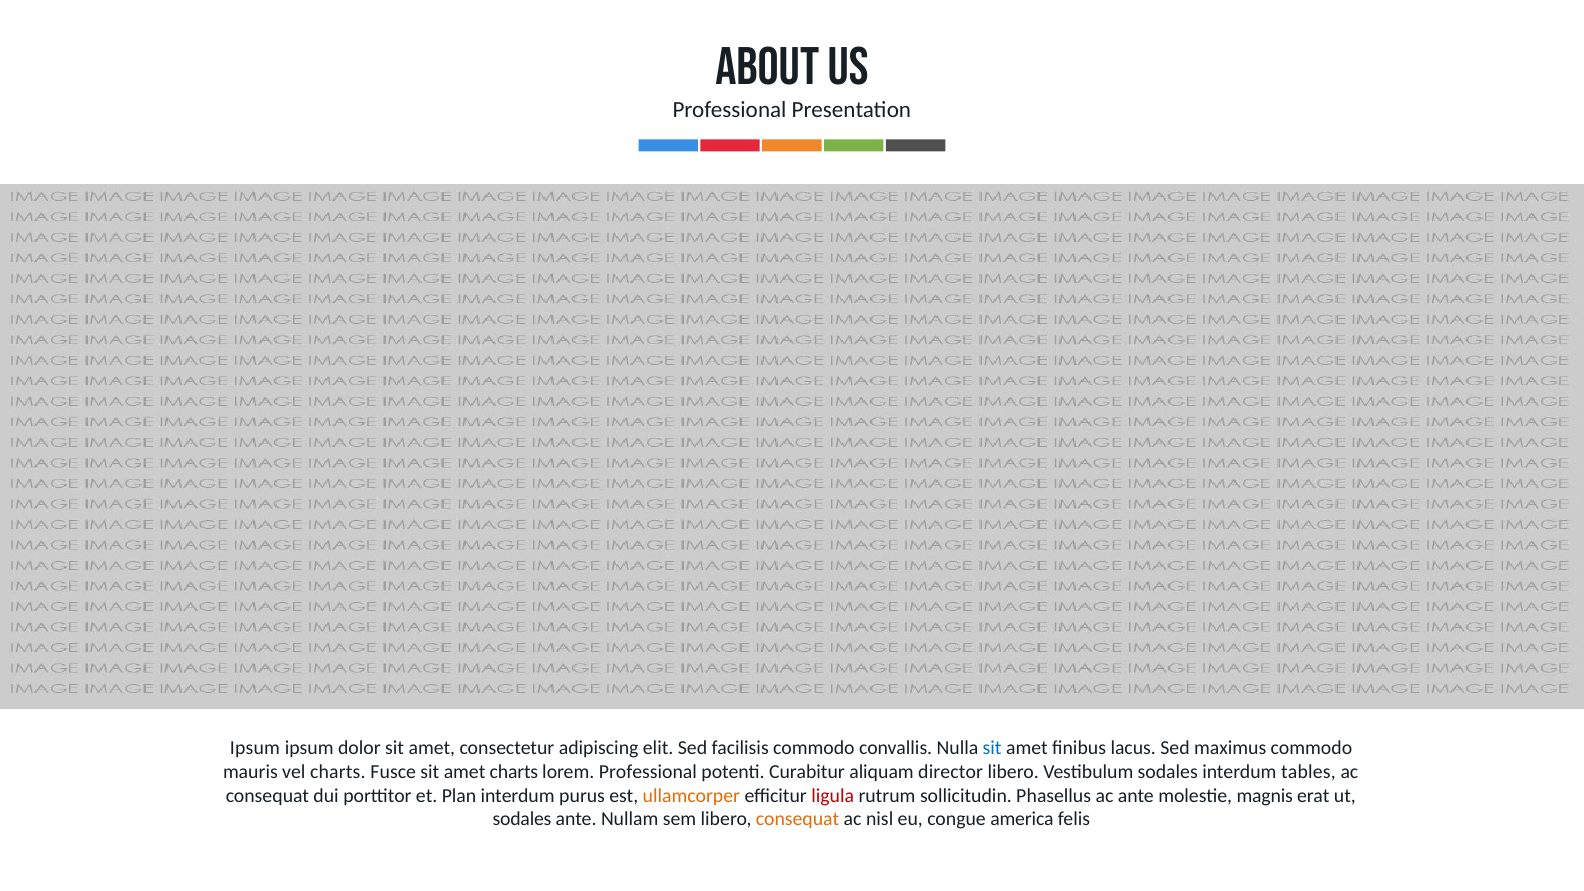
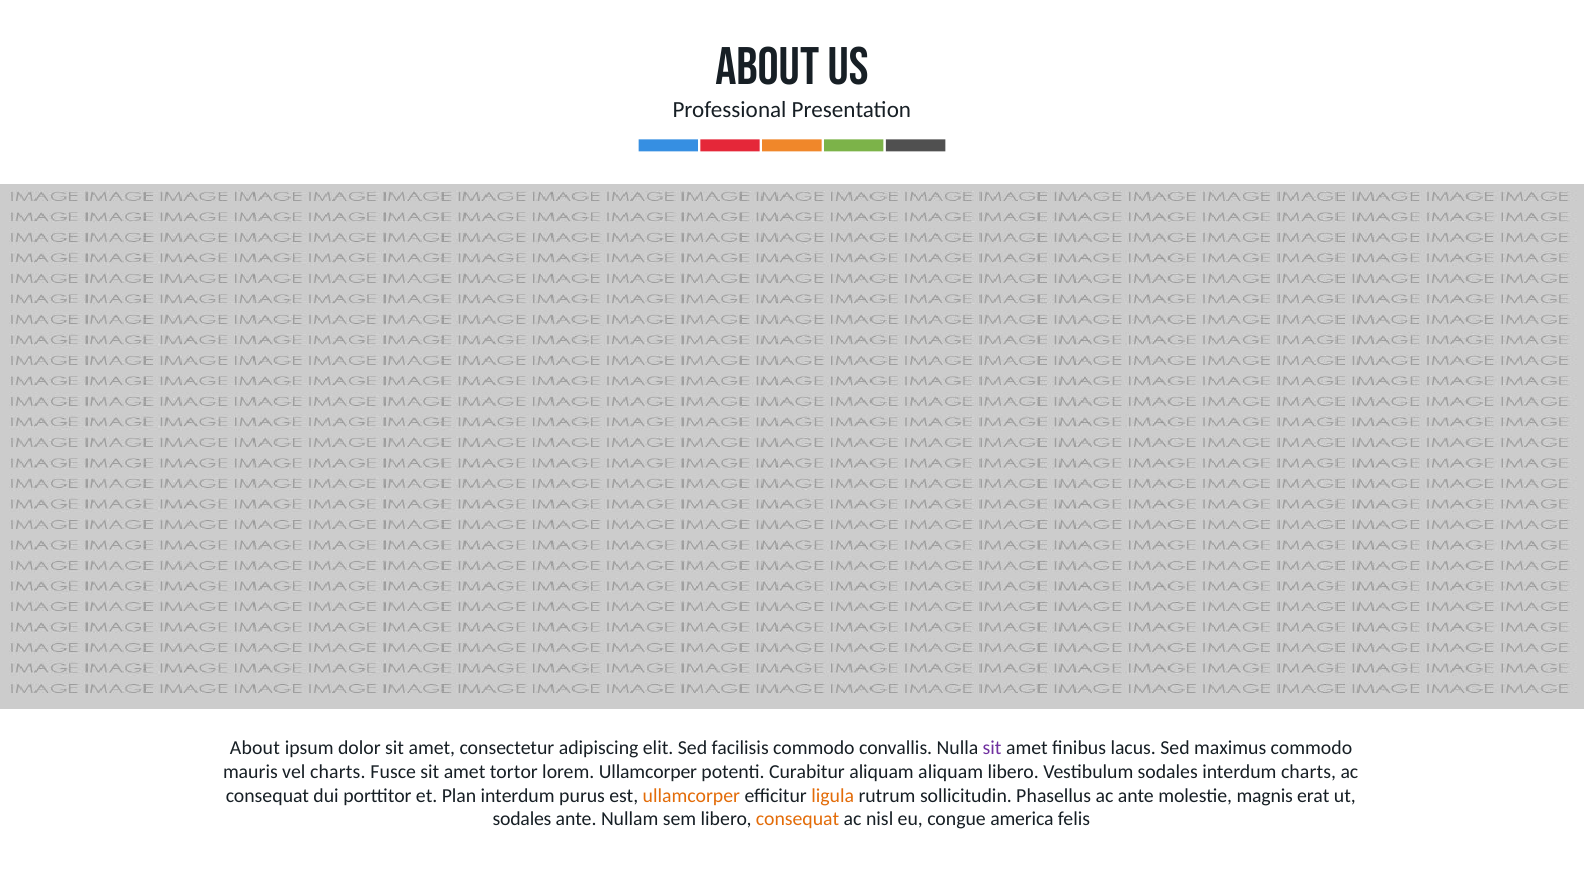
Ipsum at (255, 748): Ipsum -> About
sit at (992, 748) colour: blue -> purple
amet charts: charts -> tortor
lorem Professional: Professional -> Ullamcorper
aliquam director: director -> aliquam
interdum tables: tables -> charts
ligula colour: red -> orange
